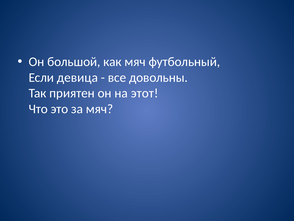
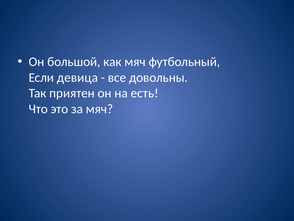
этот: этот -> есть
